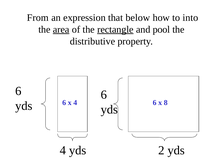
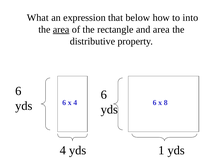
From: From -> What
rectangle underline: present -> none
and pool: pool -> area
2: 2 -> 1
